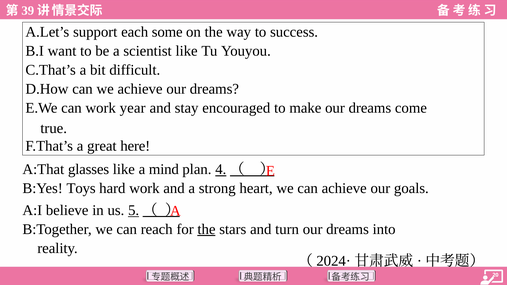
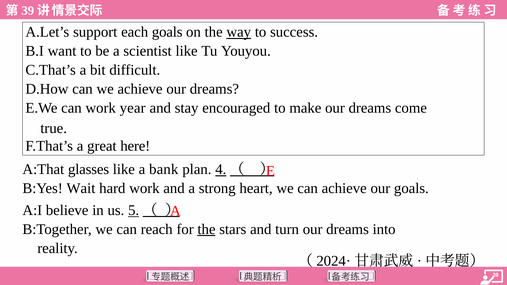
each some: some -> goals
way underline: none -> present
mind: mind -> bank
Toys: Toys -> Wait
